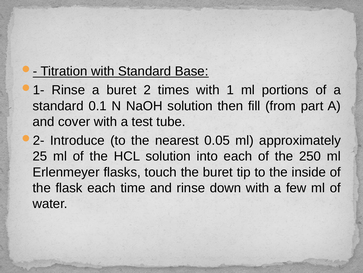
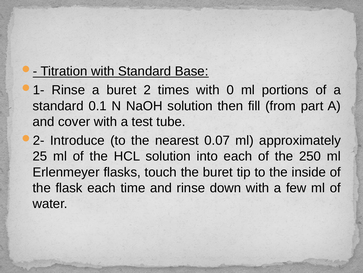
1: 1 -> 0
0.05: 0.05 -> 0.07
